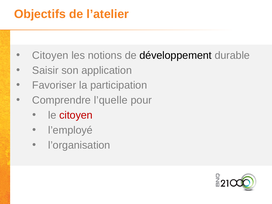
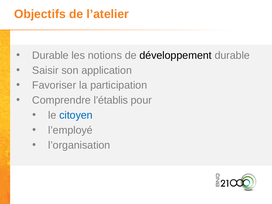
Citoyen at (50, 55): Citoyen -> Durable
l’quelle: l’quelle -> l’établis
citoyen at (76, 115) colour: red -> blue
